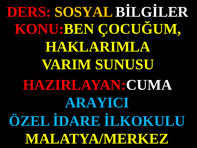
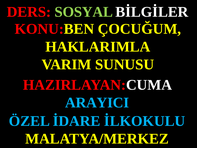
SOSYAL colour: yellow -> light green
